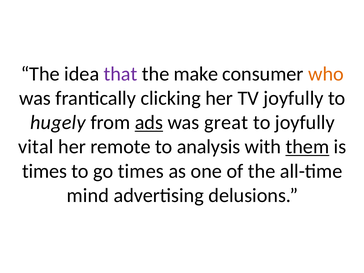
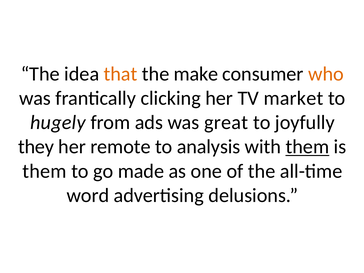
that colour: purple -> orange
TV joyfully: joyfully -> market
ads underline: present -> none
vital: vital -> they
times at (45, 171): times -> them
go times: times -> made
mind: mind -> word
